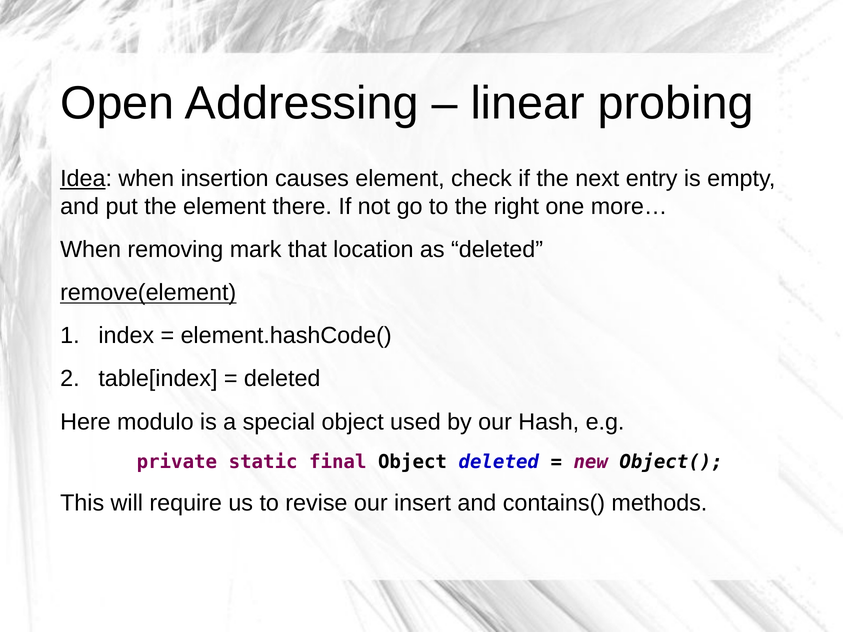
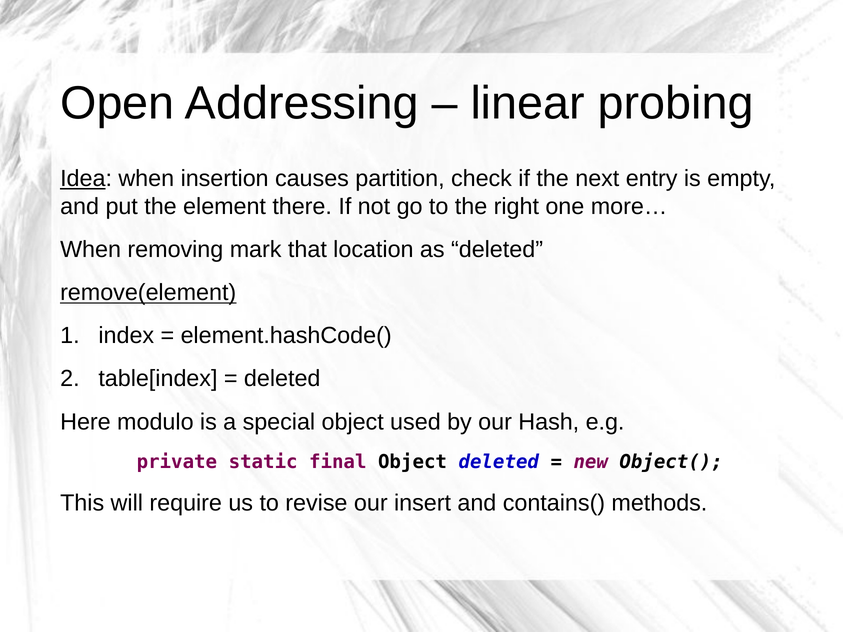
causes element: element -> partition
